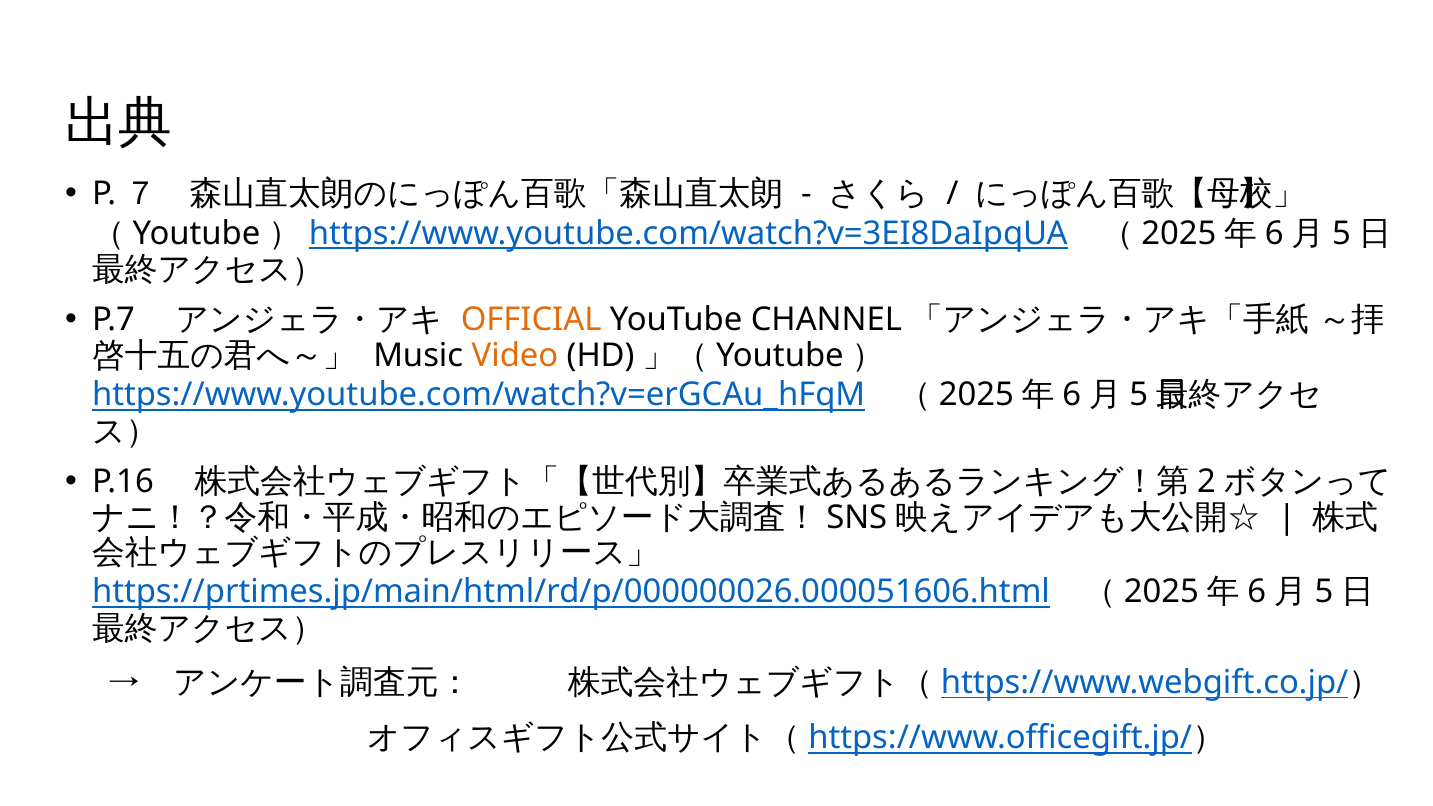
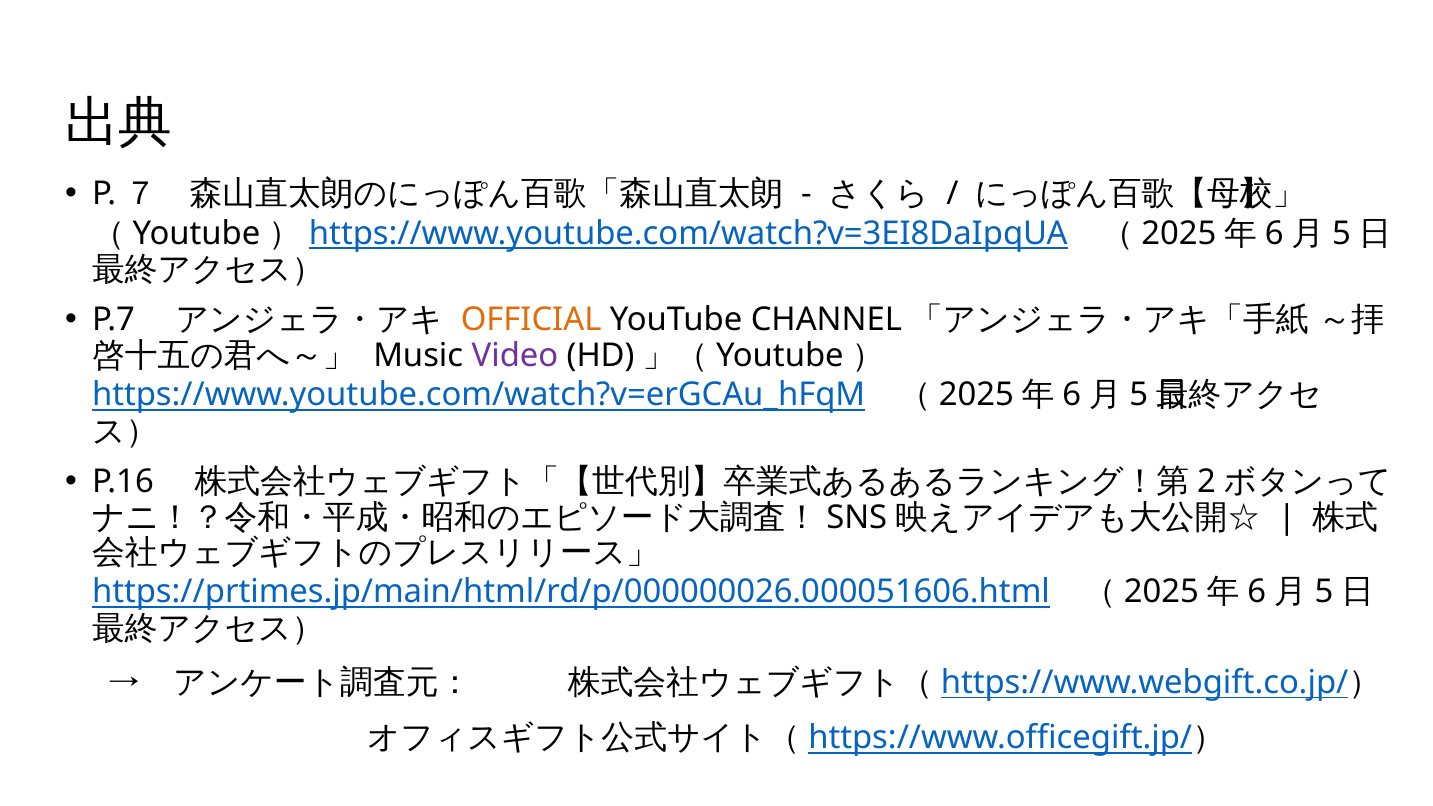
Video colour: orange -> purple
